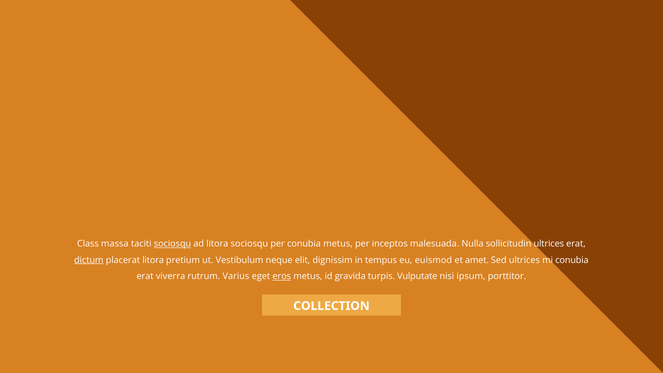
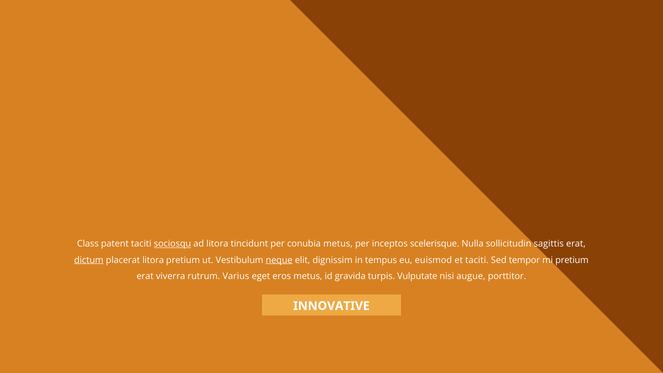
massa: massa -> patent
litora sociosqu: sociosqu -> tincidunt
malesuada: malesuada -> scelerisque
sollicitudin ultrices: ultrices -> sagittis
neque underline: none -> present
et amet: amet -> taciti
Sed ultrices: ultrices -> tempor
mi conubia: conubia -> pretium
eros underline: present -> none
ipsum: ipsum -> augue
COLLECTION: COLLECTION -> INNOVATIVE
